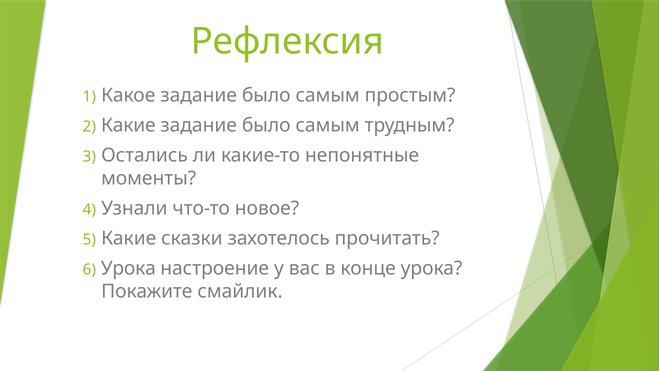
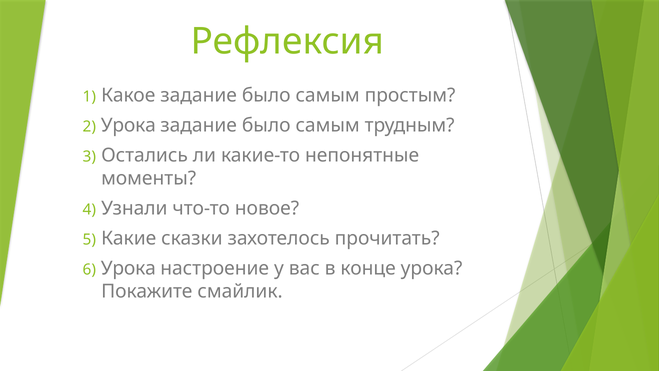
Какие at (128, 125): Какие -> Урока
